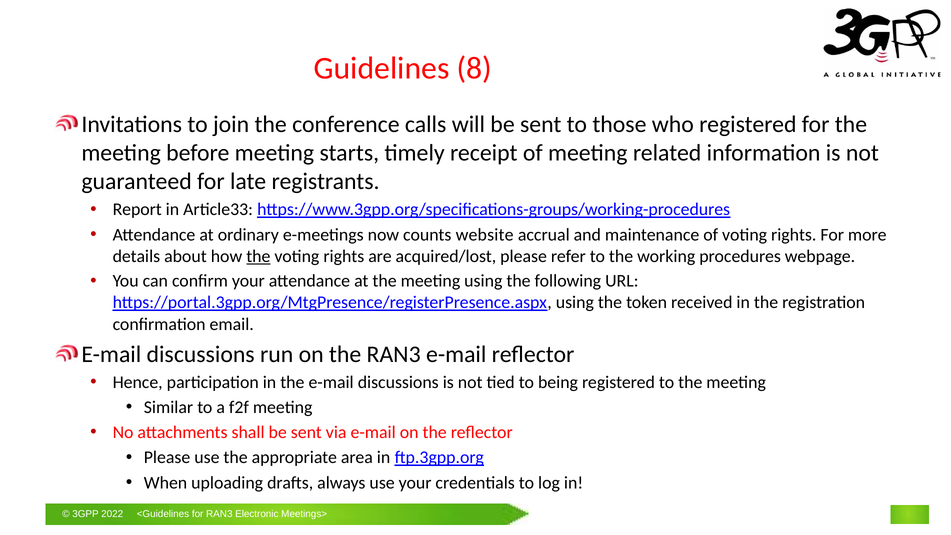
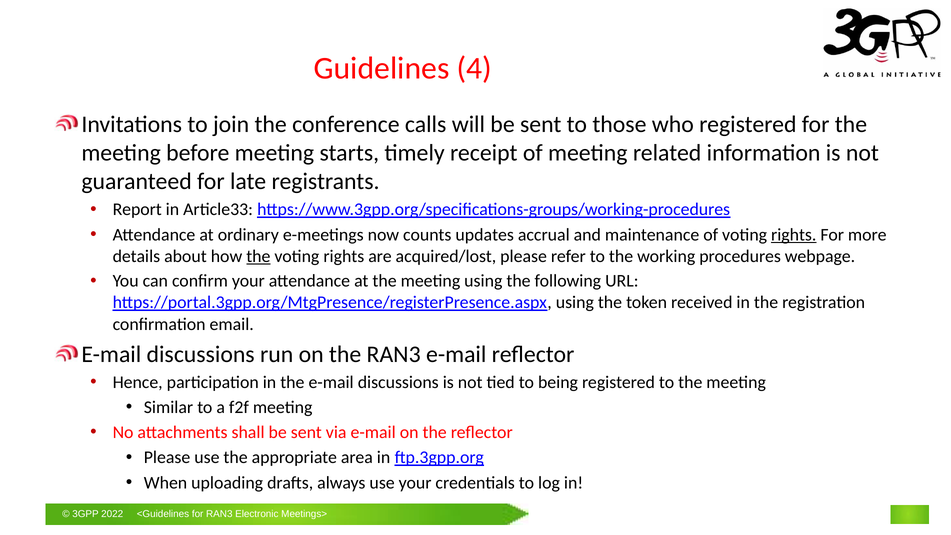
8: 8 -> 4
website: website -> updates
rights at (794, 235) underline: none -> present
